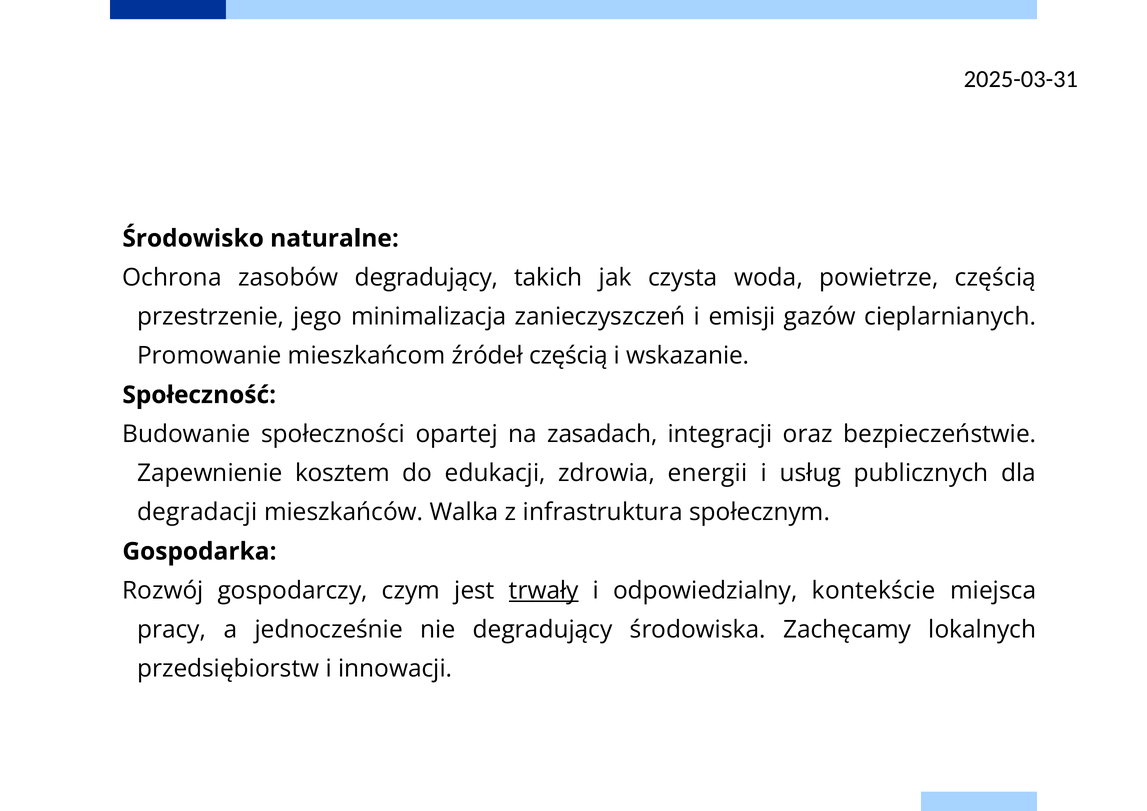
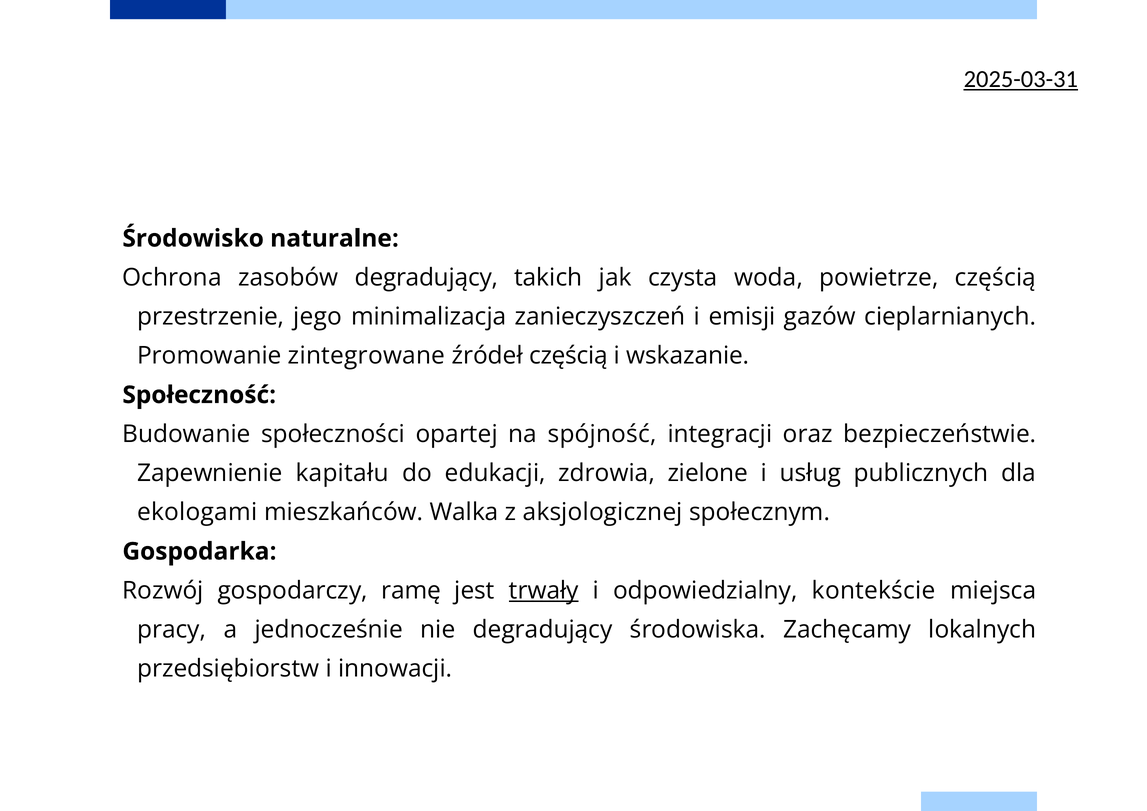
2025-03-31 underline: none -> present
mieszkańcom: mieszkańcom -> zintegrowane
zasadach: zasadach -> spójność
kosztem: kosztem -> kapitału
energii: energii -> zielone
degradacji: degradacji -> ekologami
infrastruktura: infrastruktura -> aksjologicznej
czym: czym -> ramę
